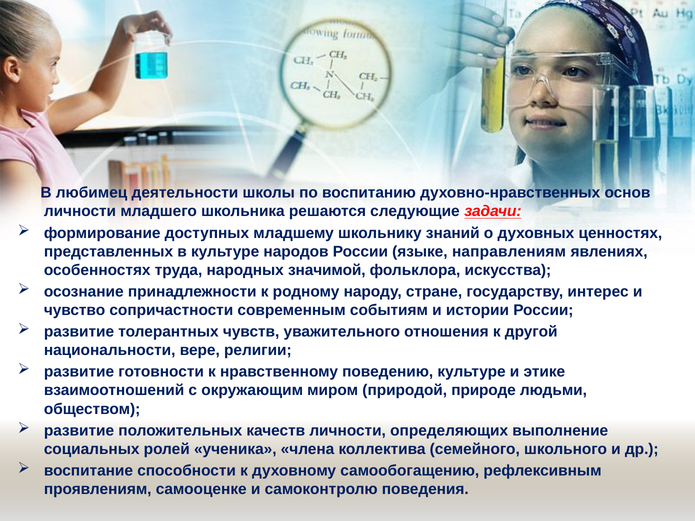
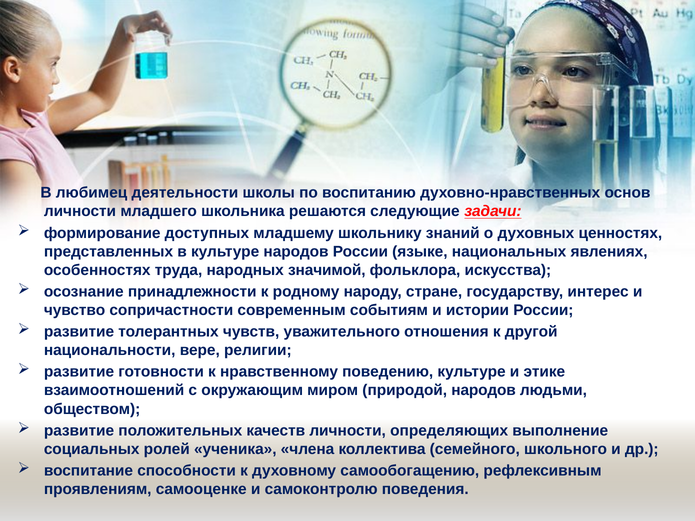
направлениям: направлениям -> национальных
природой природе: природе -> народов
